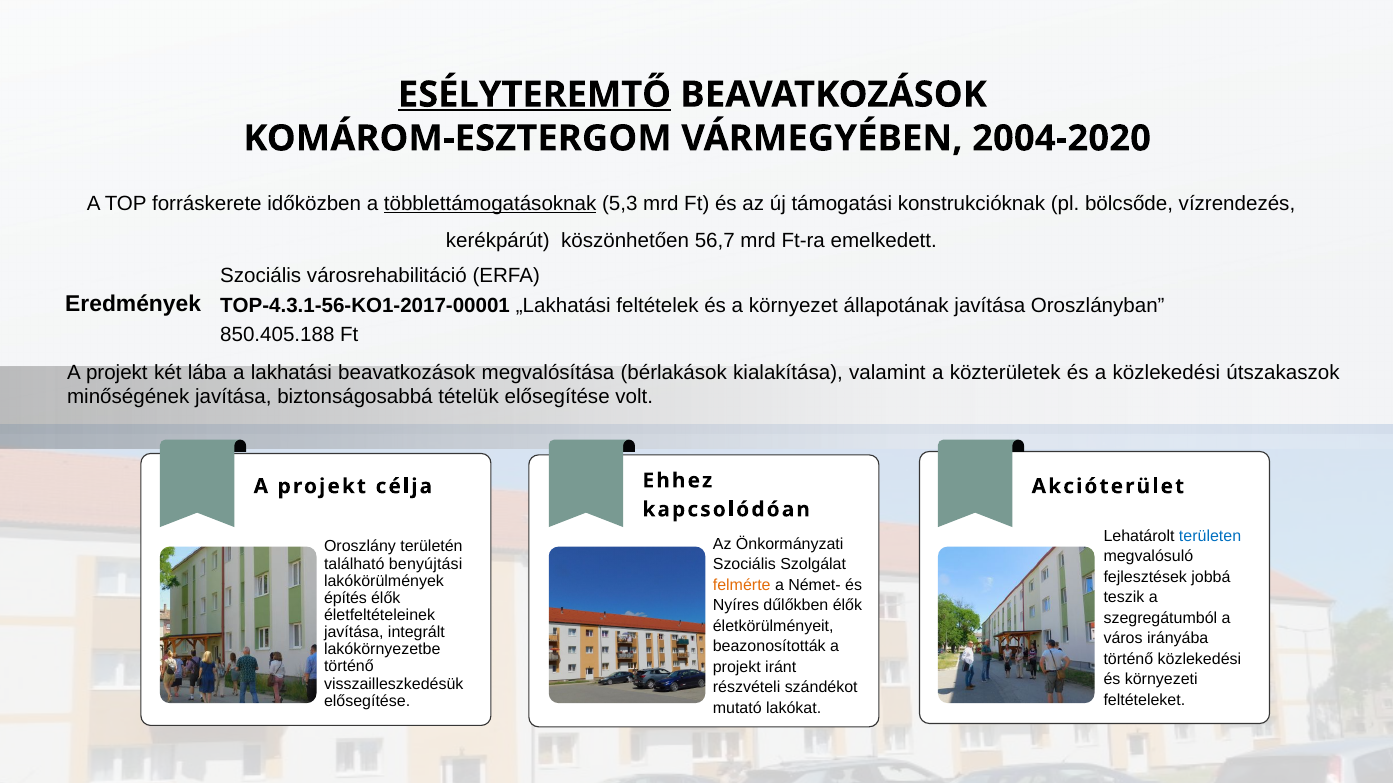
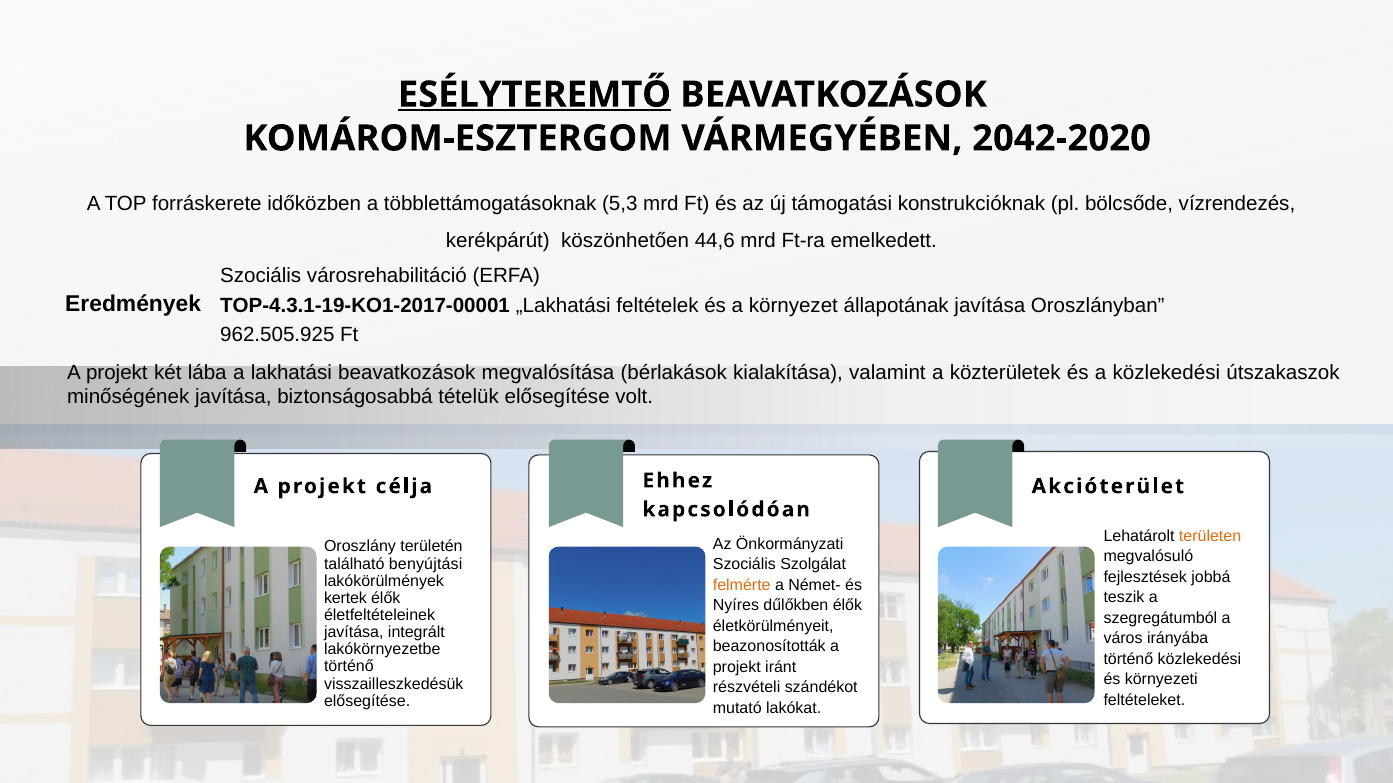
2004-2020: 2004-2020 -> 2042-2020
többlettámogatásoknak underline: present -> none
56,7: 56,7 -> 44,6
TOP-4.3.1-56-KO1-2017-00001: TOP-4.3.1-56-KO1-2017-00001 -> TOP-4.3.1-19-KO1-2017-00001
850.405.188: 850.405.188 -> 962.505.925
területen colour: blue -> orange
építés: építés -> kertek
